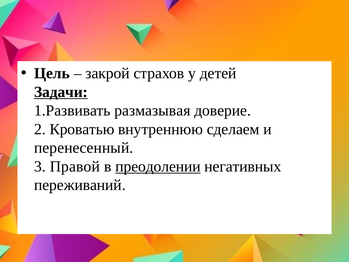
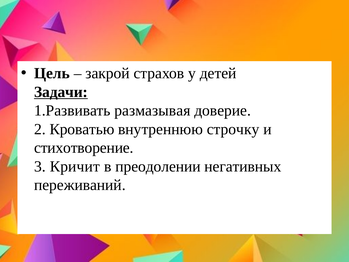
сделаем: сделаем -> строчку
перенесенный: перенесенный -> стихотворение
Правой: Правой -> Кричит
преодолении underline: present -> none
